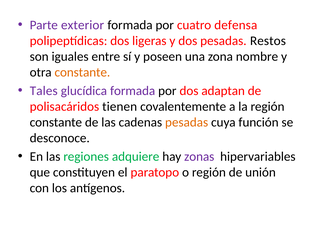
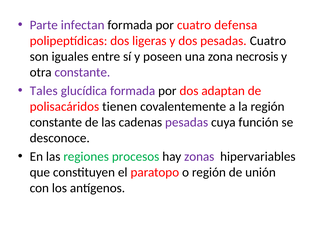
exterior: exterior -> infectan
pesadas Restos: Restos -> Cuatro
nombre: nombre -> necrosis
constante at (82, 72) colour: orange -> purple
pesadas at (187, 122) colour: orange -> purple
adquiere: adquiere -> procesos
